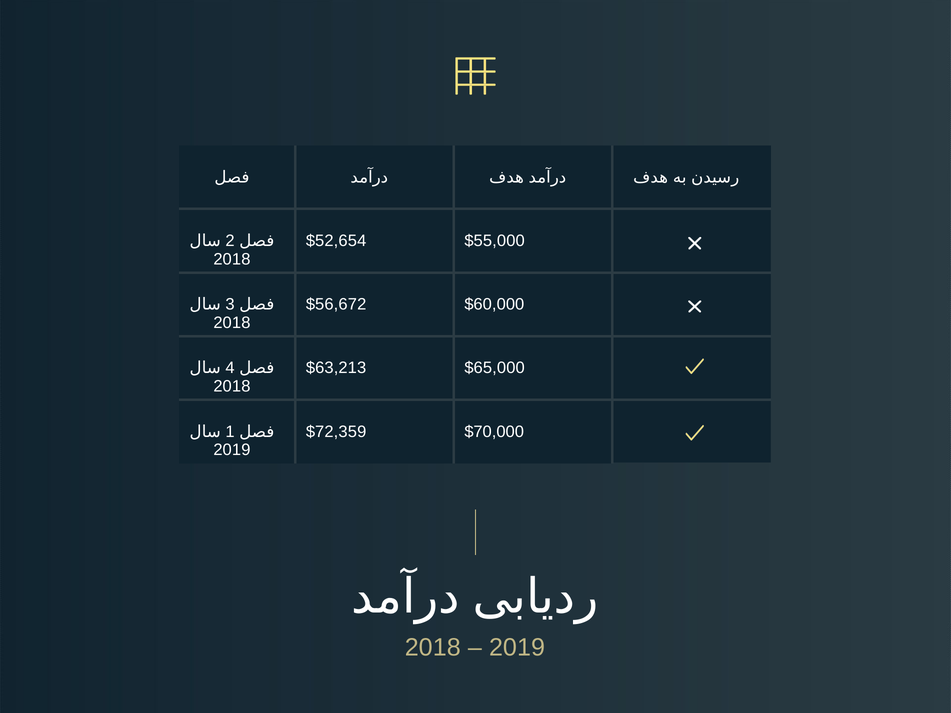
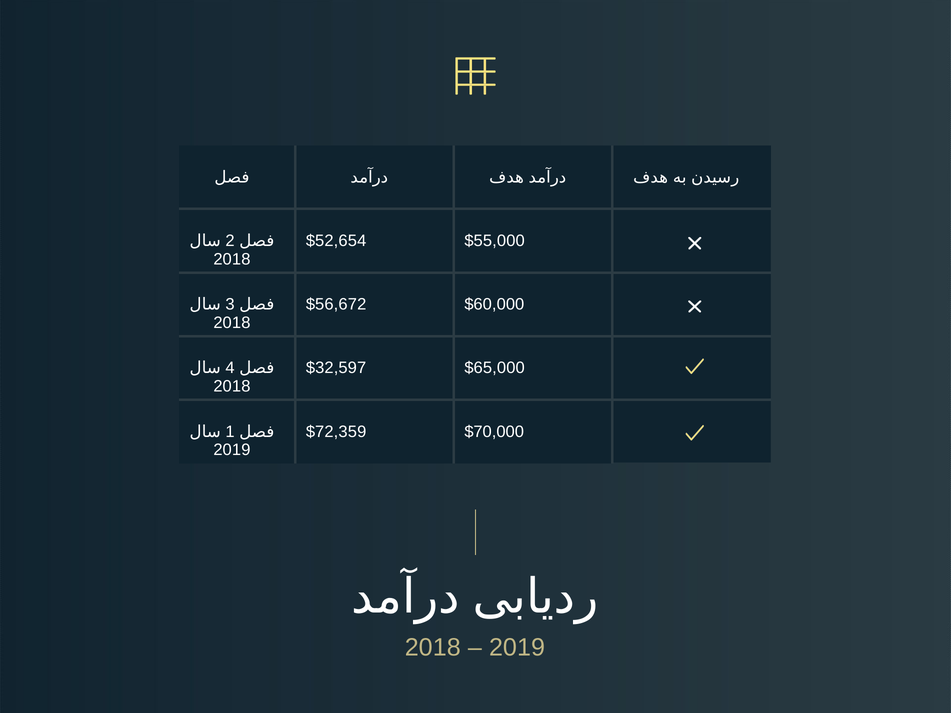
$63,213: $63,213 -> $32,597
